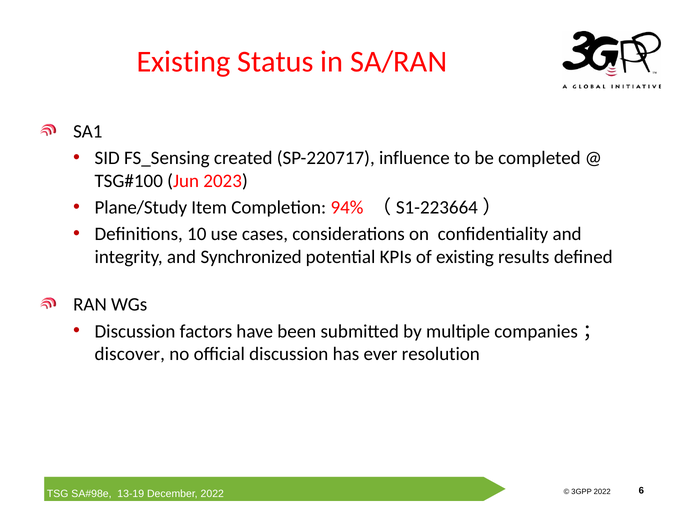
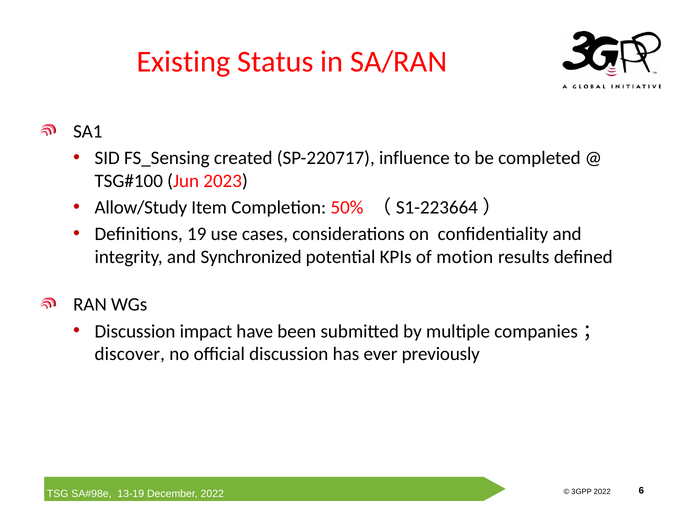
Plane/Study: Plane/Study -> Allow/Study
94%: 94% -> 50%
10: 10 -> 19
of existing: existing -> motion
factors: factors -> impact
resolution: resolution -> previously
